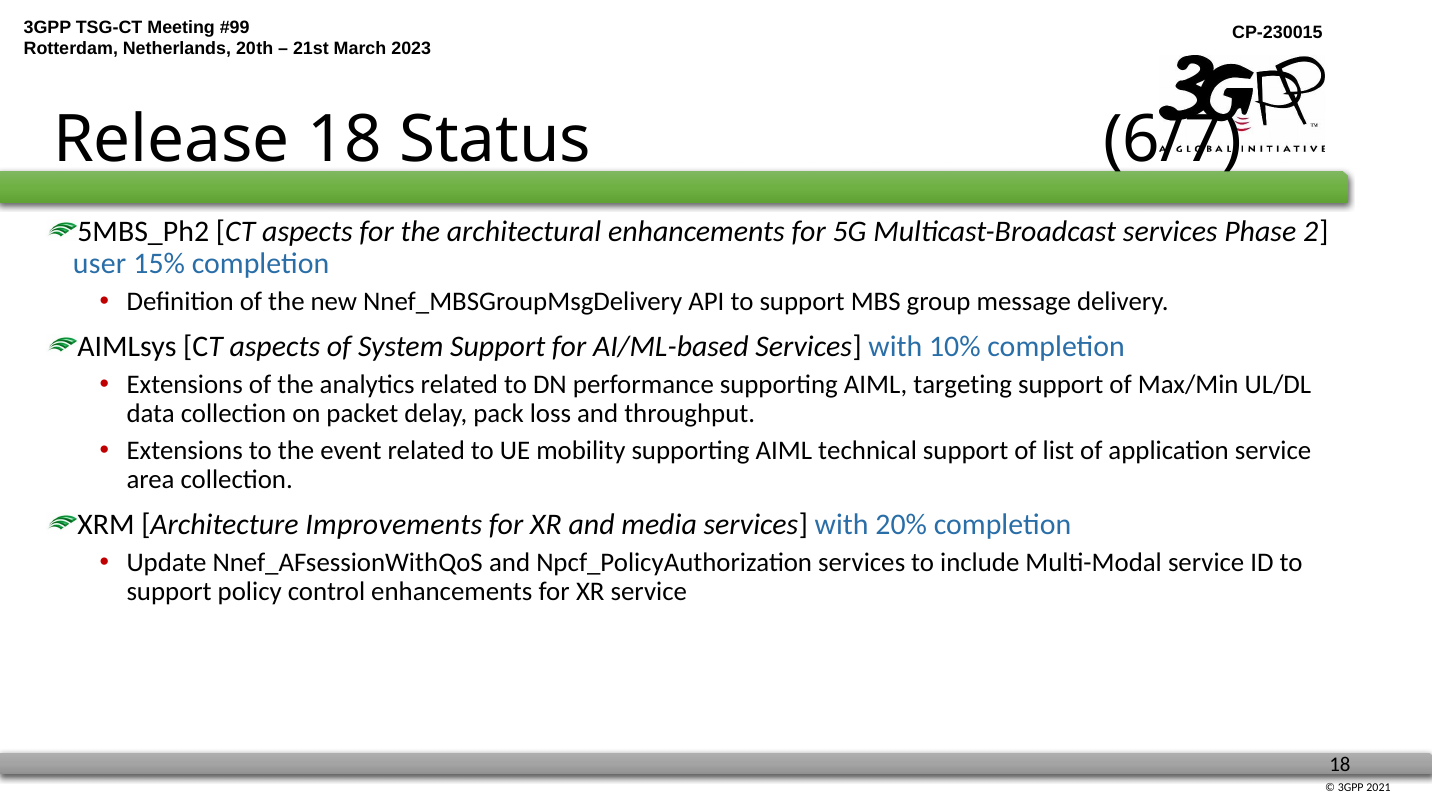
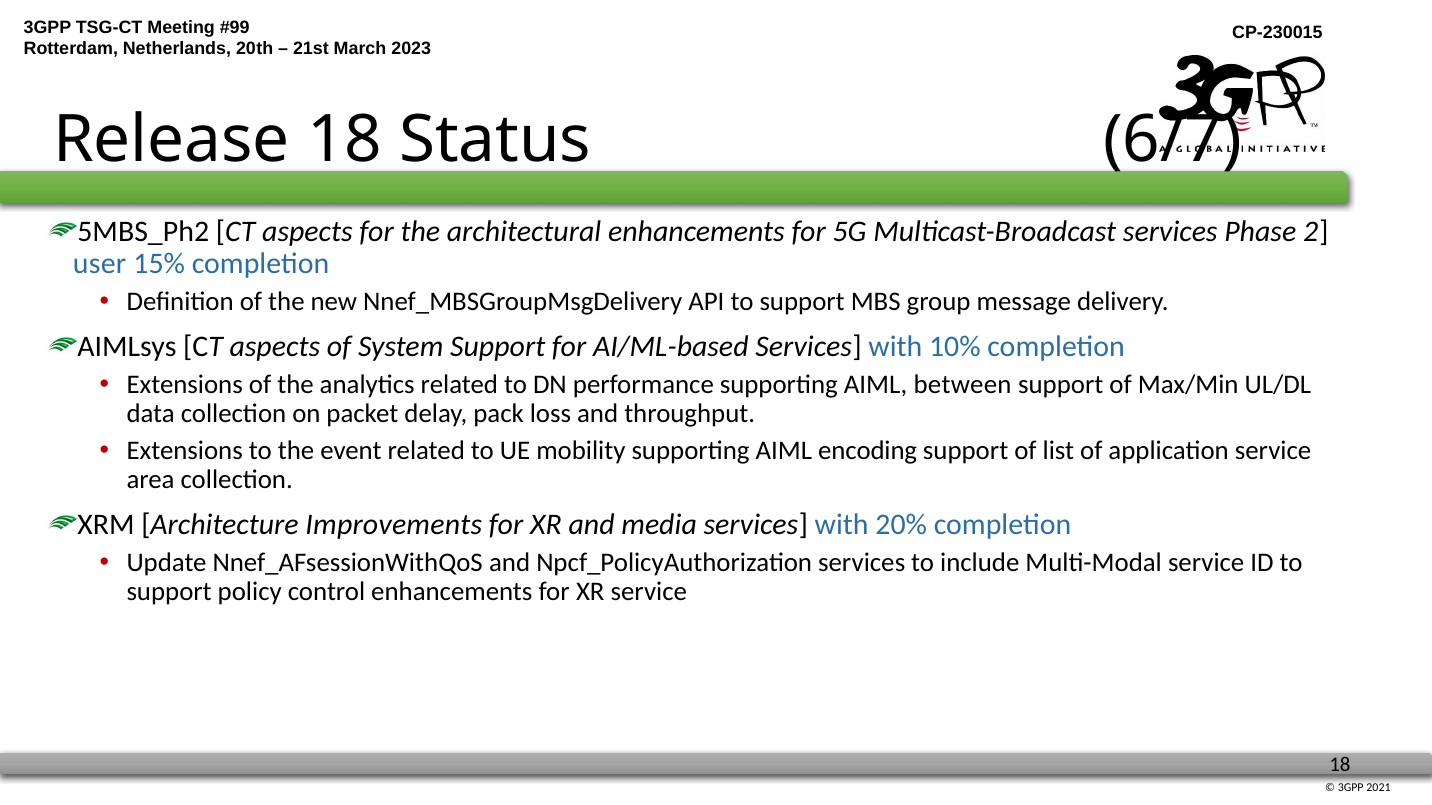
targeting: targeting -> between
technical: technical -> encoding
